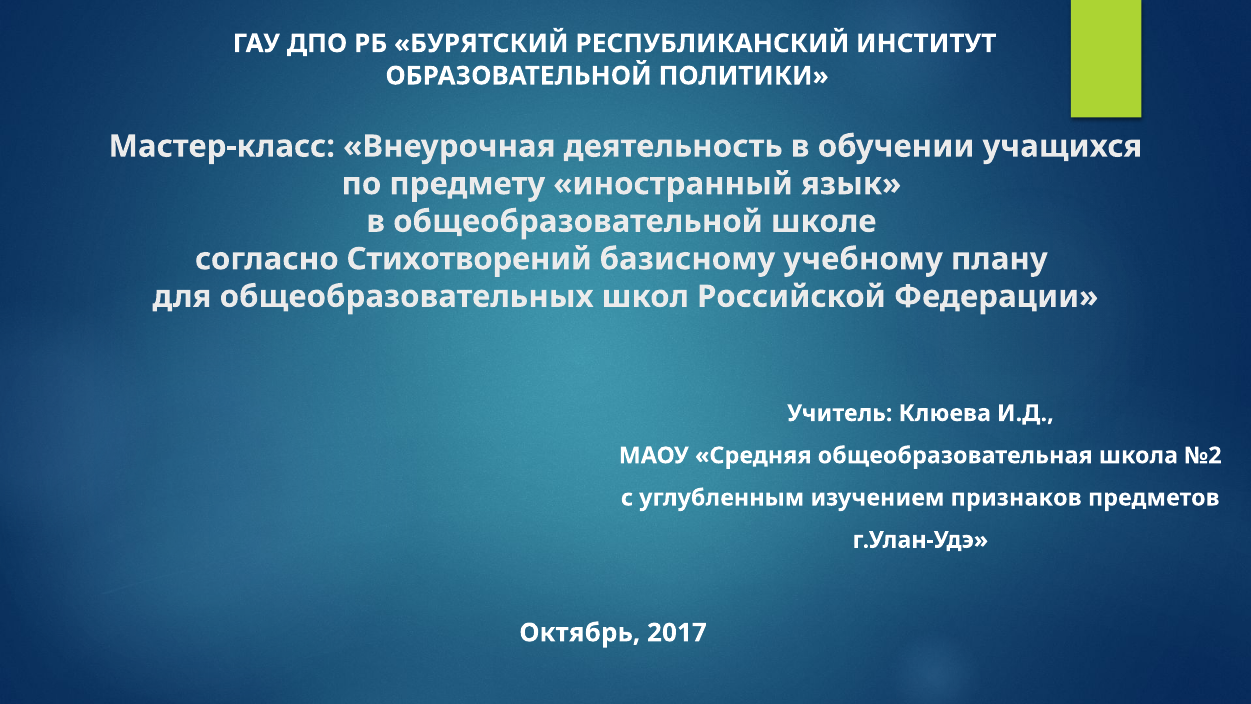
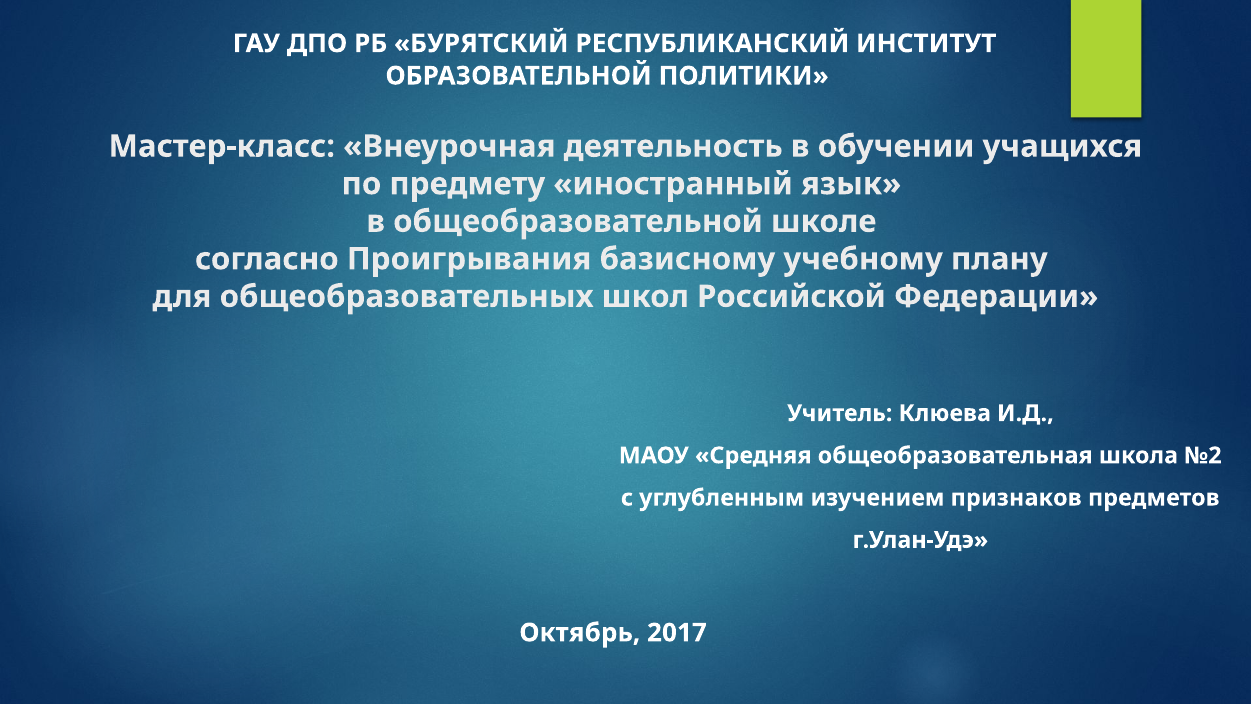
Стихотворений: Стихотворений -> Проигрывания
